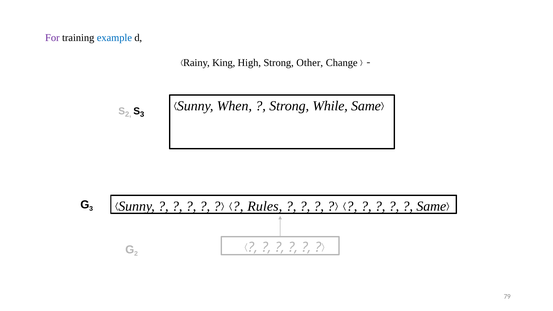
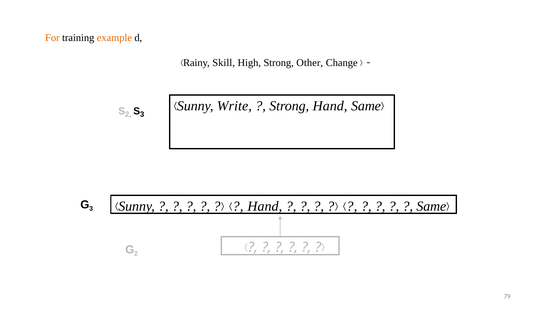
For colour: purple -> orange
example colour: blue -> orange
King: King -> Skill
When: When -> Write
Strong While: While -> Hand
Rules at (265, 206): Rules -> Hand
